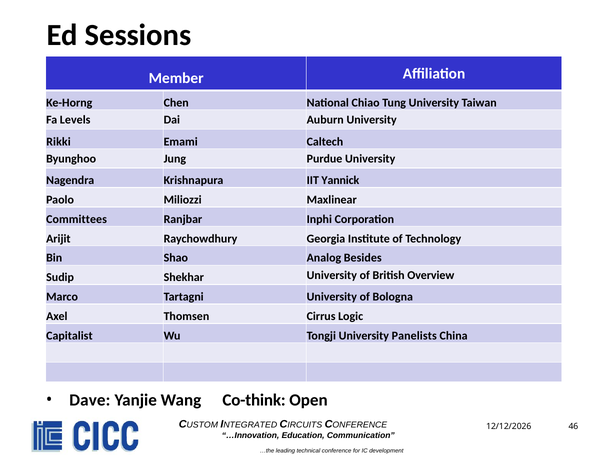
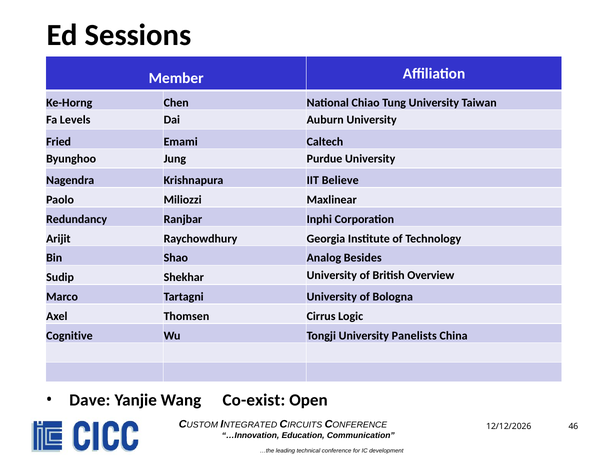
Rikki: Rikki -> Fried
Yannick: Yannick -> Believe
Committees: Committees -> Redundancy
Capitalist: Capitalist -> Cognitive
Co-think: Co-think -> Co-exist
